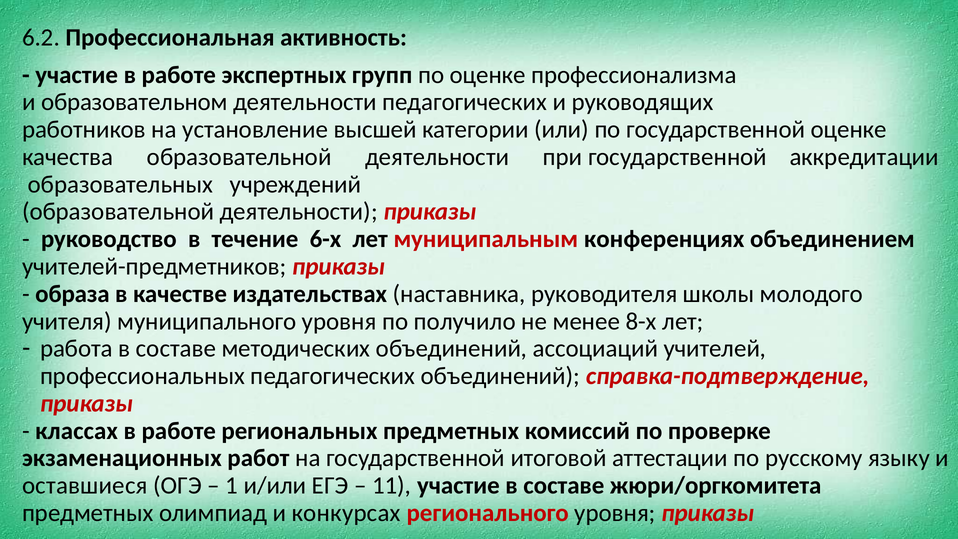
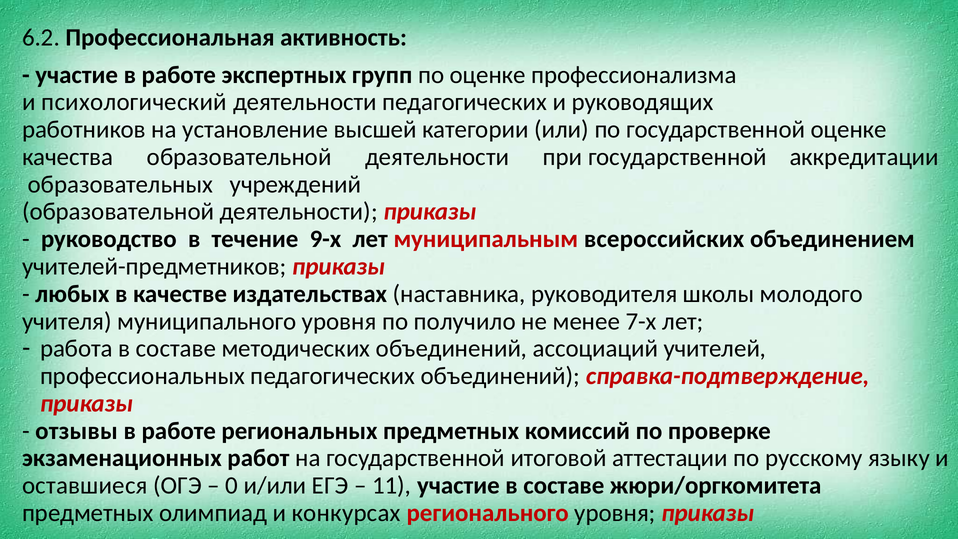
образовательном: образовательном -> психологический
6-х: 6-х -> 9-х
конференциях: конференциях -> всероссийских
образа: образа -> любых
8-х: 8-х -> 7-х
классах: классах -> отзывы
1: 1 -> 0
